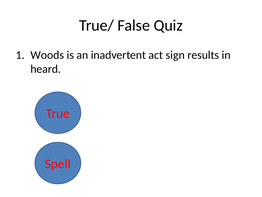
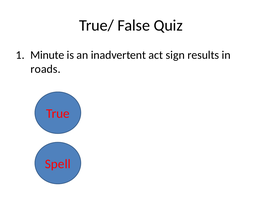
Woods: Woods -> Minute
heard: heard -> roads
